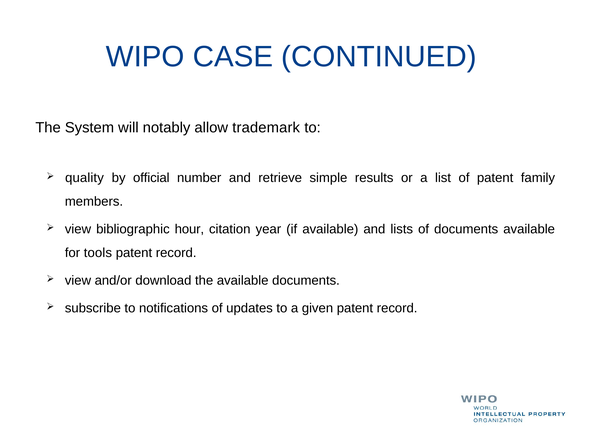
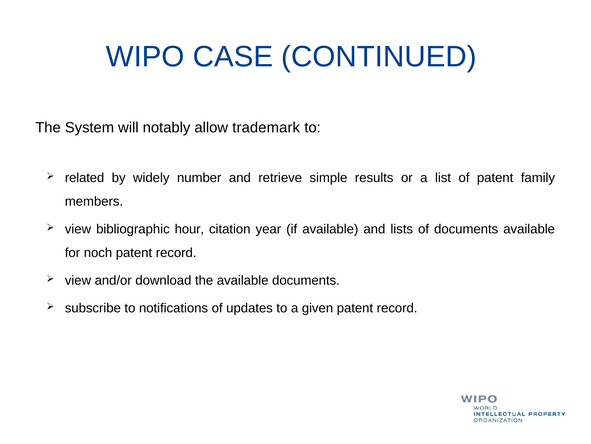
quality: quality -> related
official: official -> widely
tools: tools -> noch
